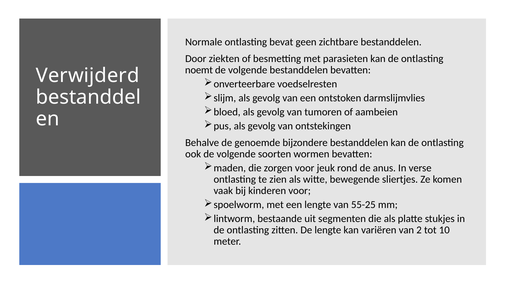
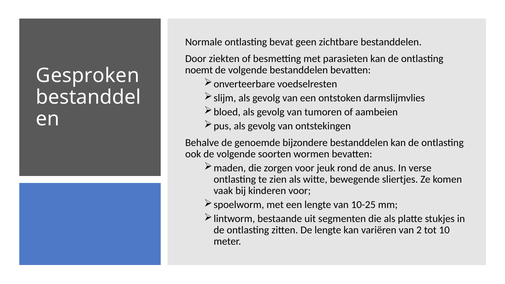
Verwijderd: Verwijderd -> Gesproken
55-25: 55-25 -> 10-25
